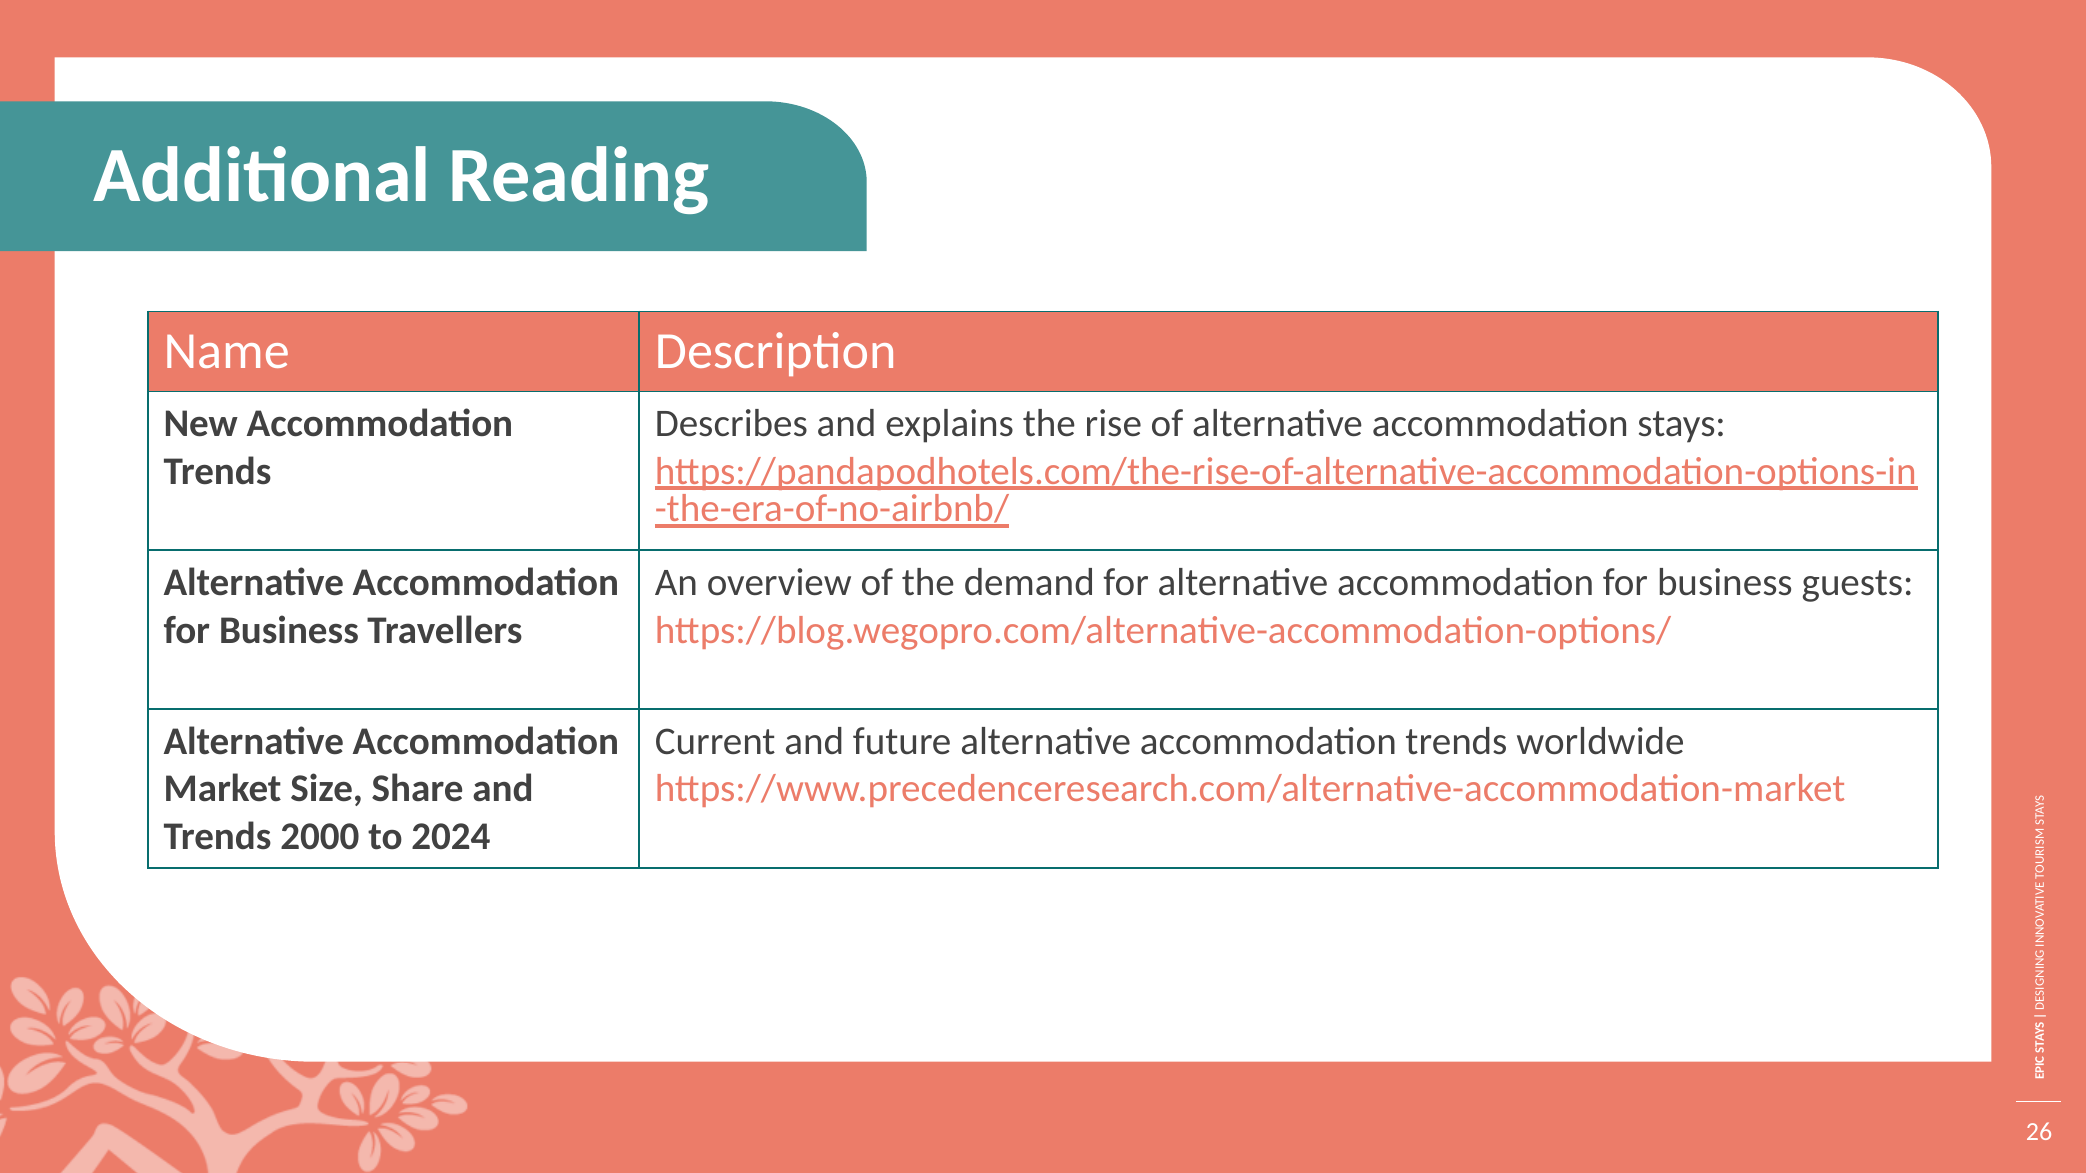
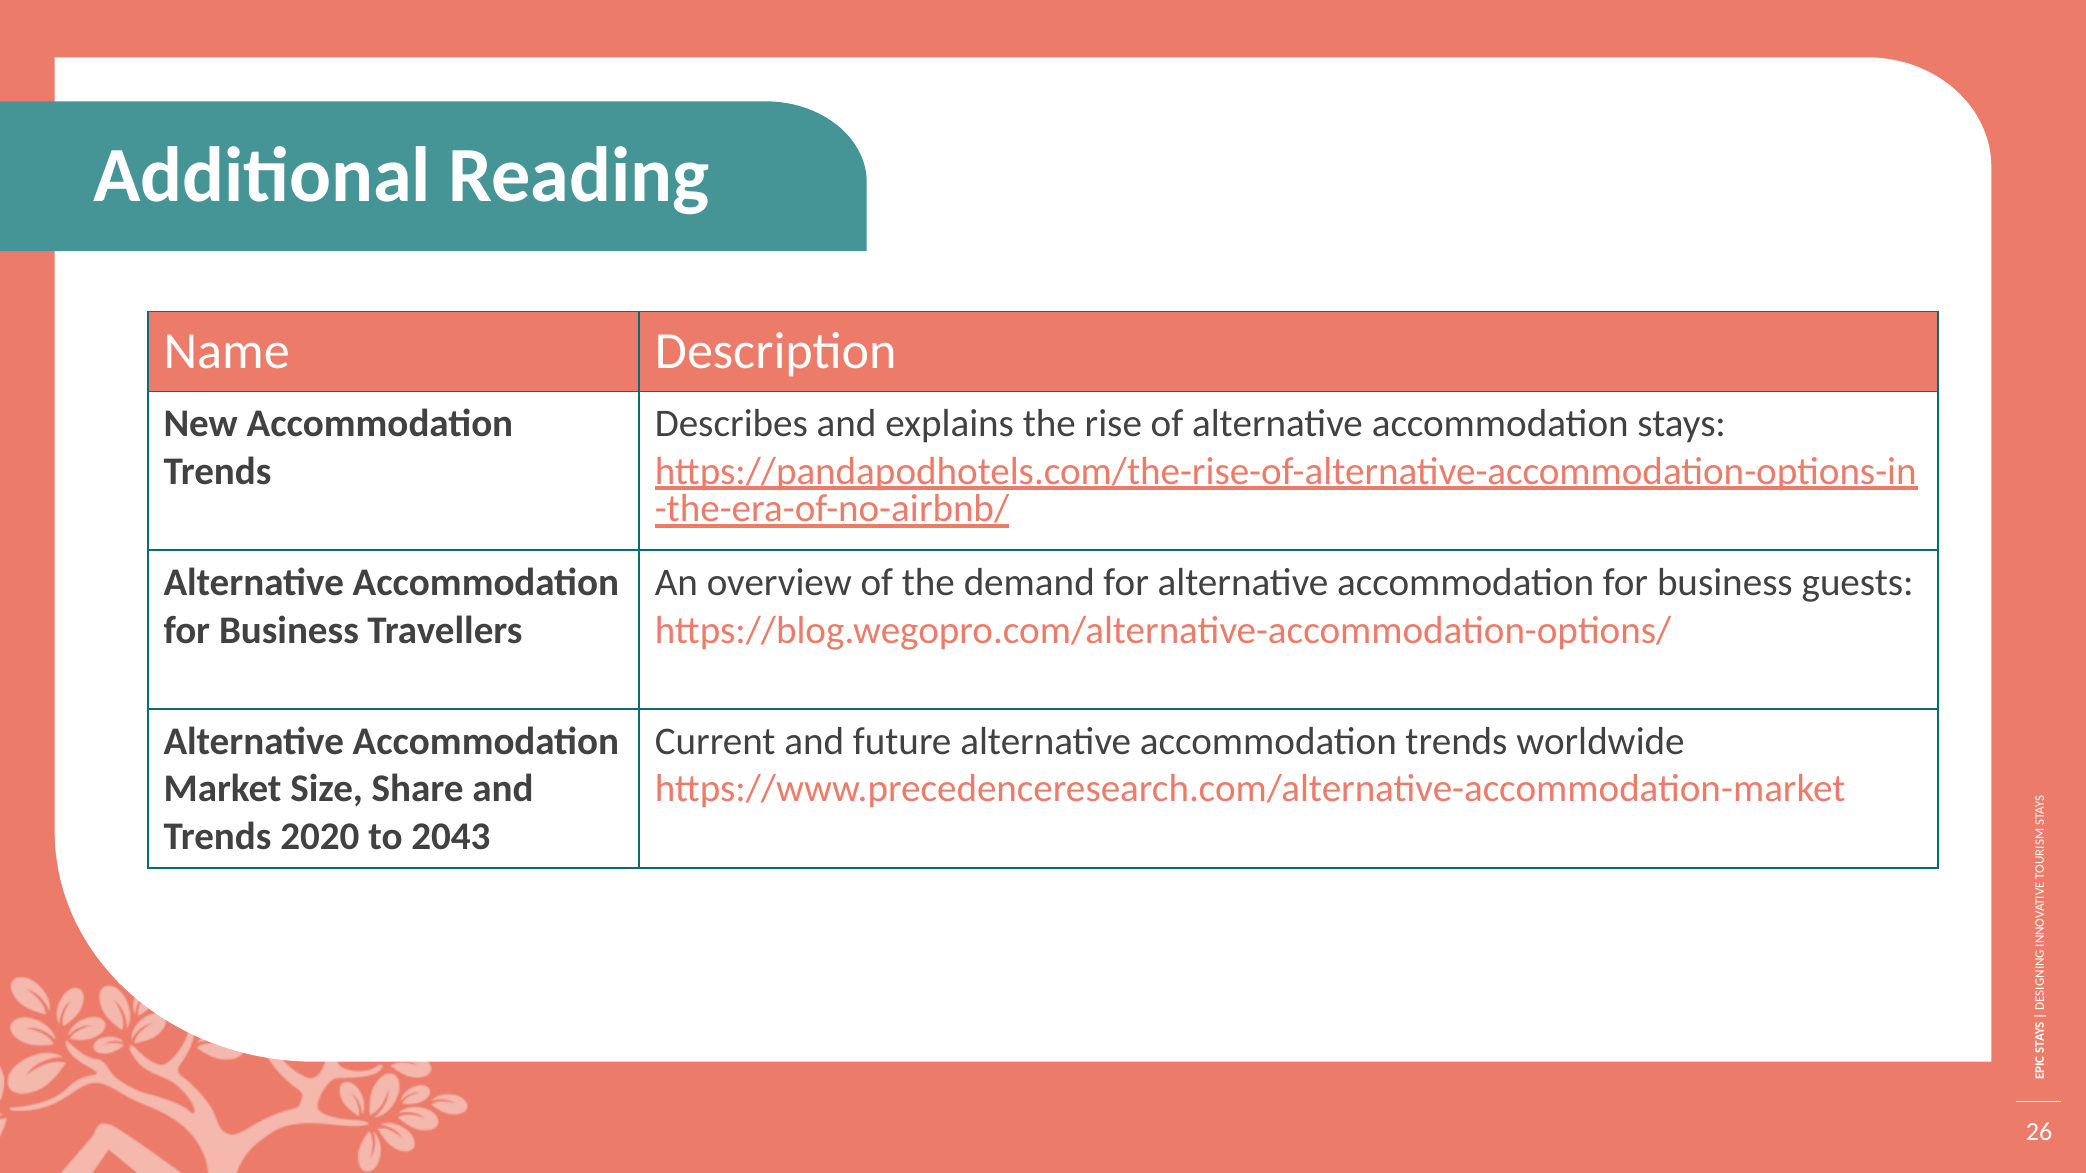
2000: 2000 -> 2020
2024: 2024 -> 2043
